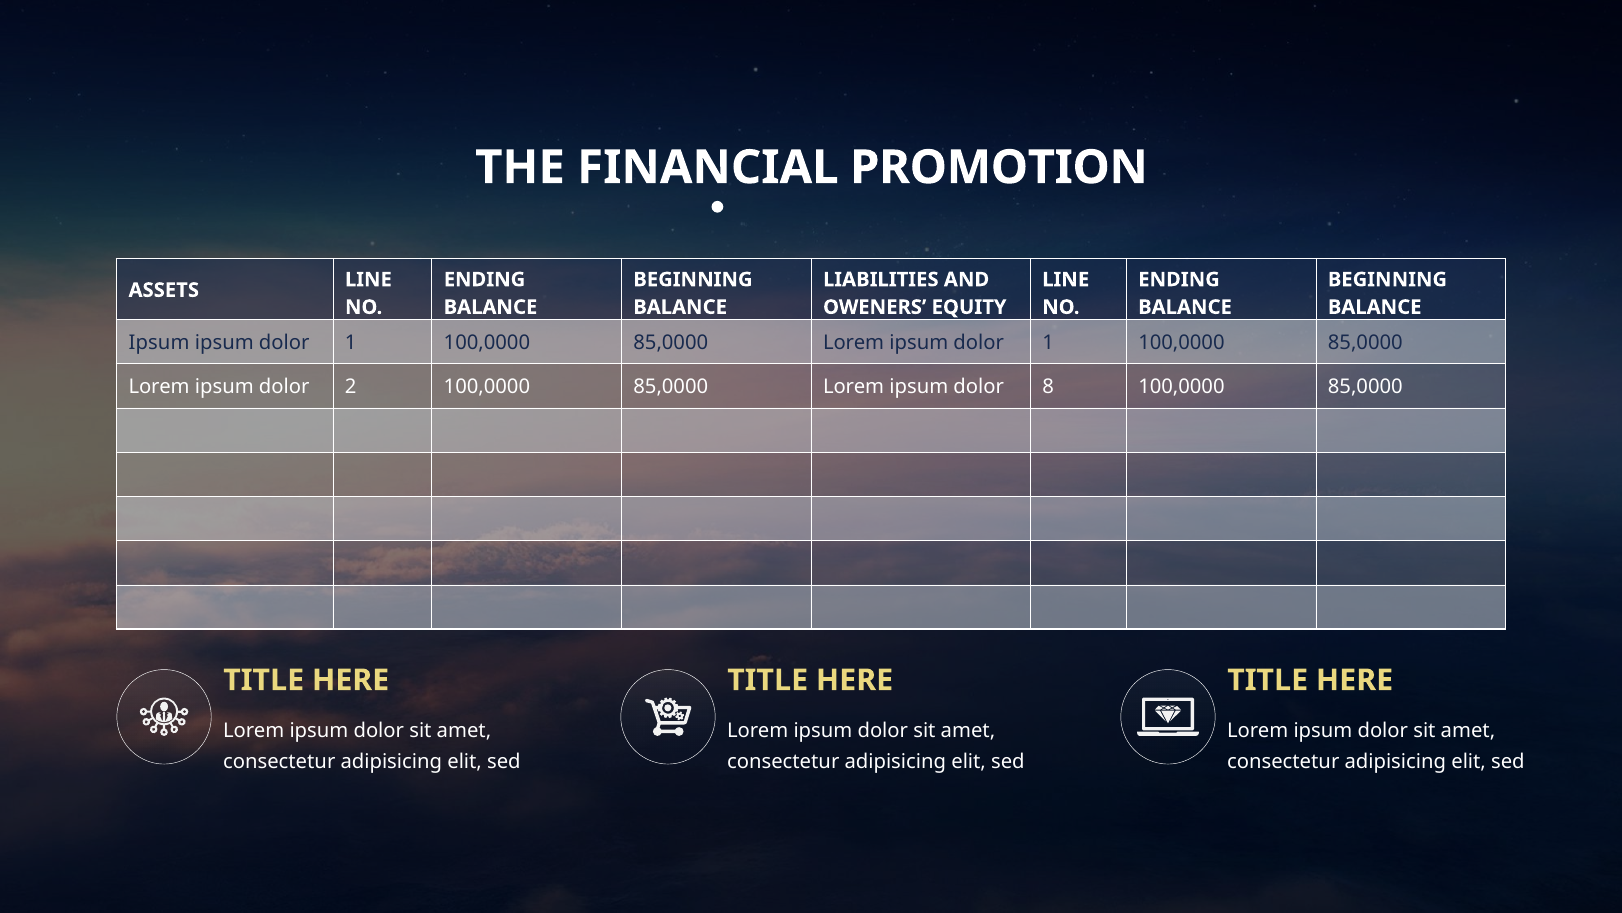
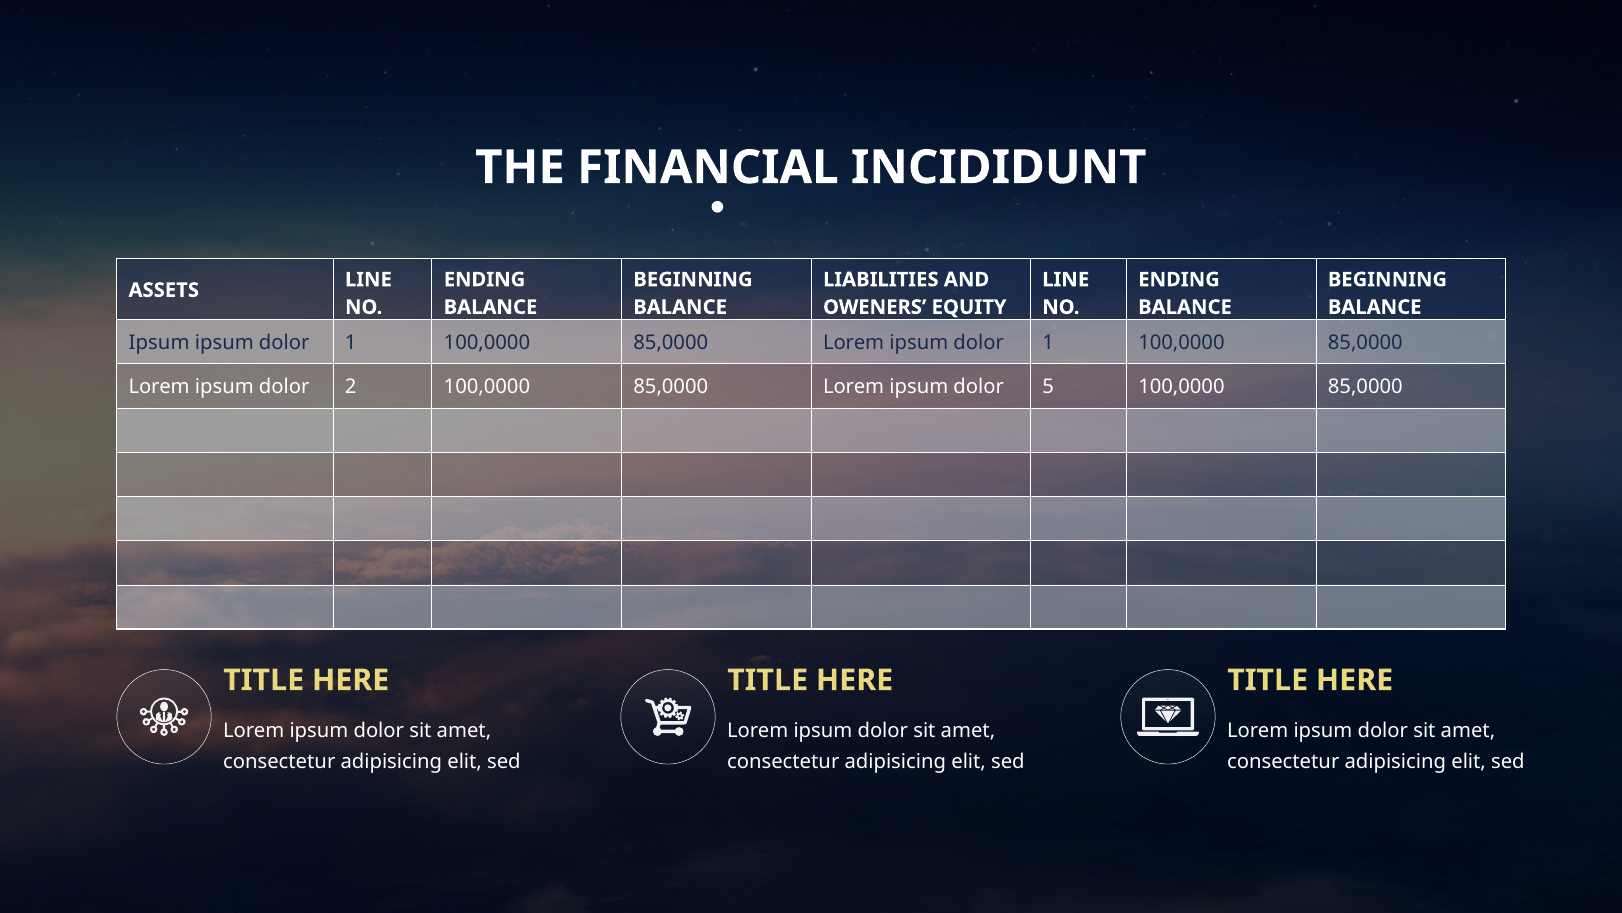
PROMOTION: PROMOTION -> INCIDIDUNT
8: 8 -> 5
